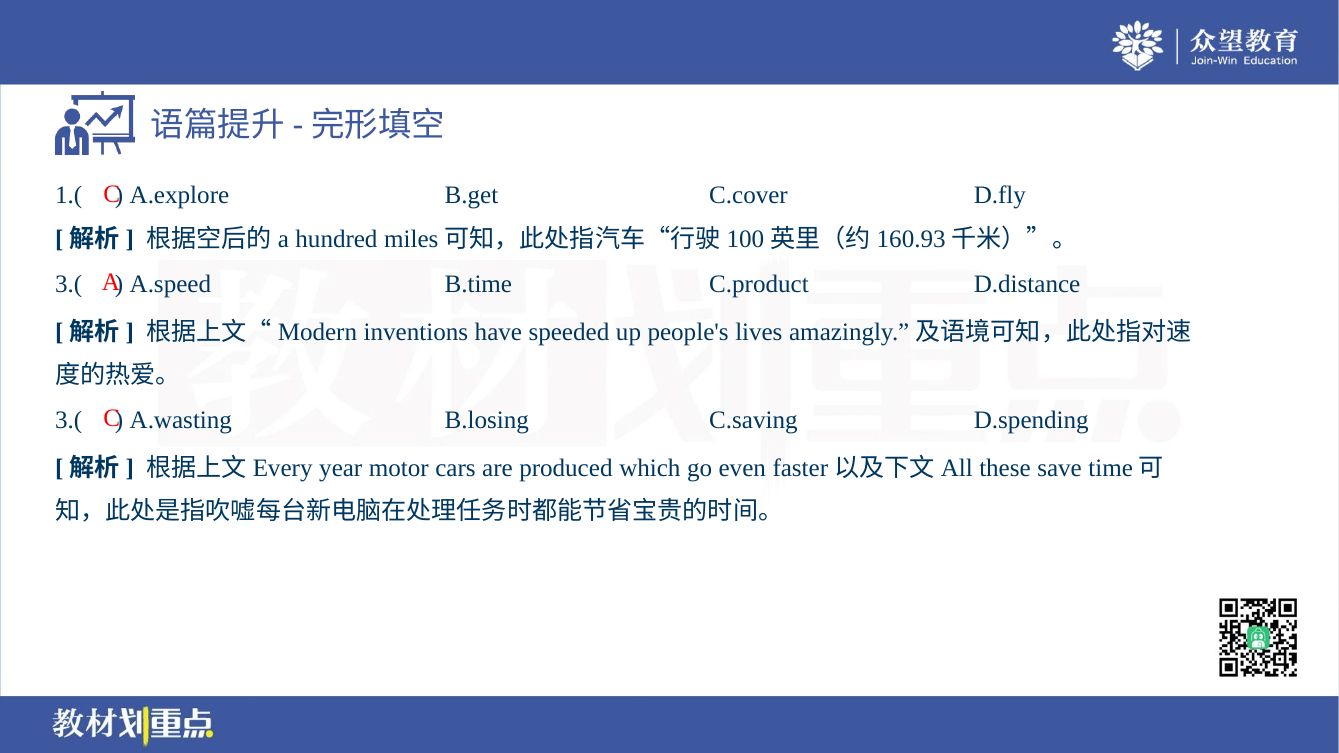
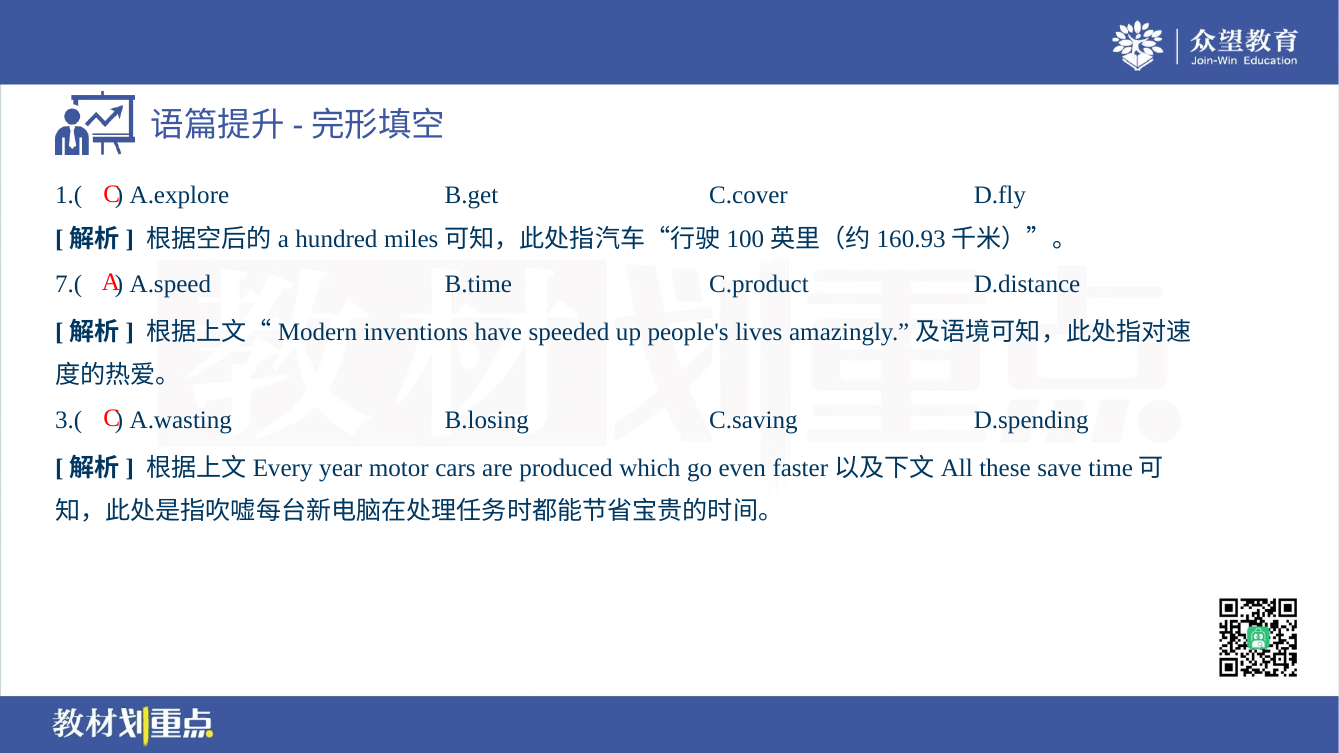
3.( at (69, 284): 3.( -> 7.(
